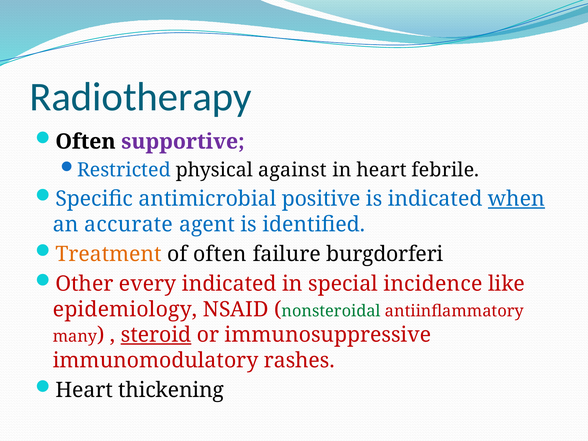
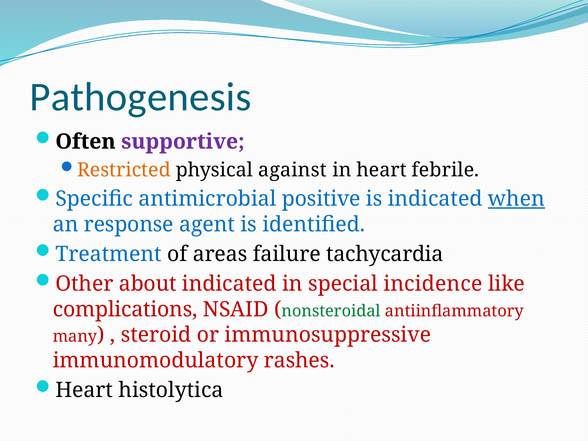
Radiotherapy: Radiotherapy -> Pathogenesis
Restricted colour: blue -> orange
accurate: accurate -> response
Treatment colour: orange -> blue
of often: often -> areas
burgdorferi: burgdorferi -> tachycardia
every: every -> about
epidemiology: epidemiology -> complications
steroid underline: present -> none
thickening: thickening -> histolytica
